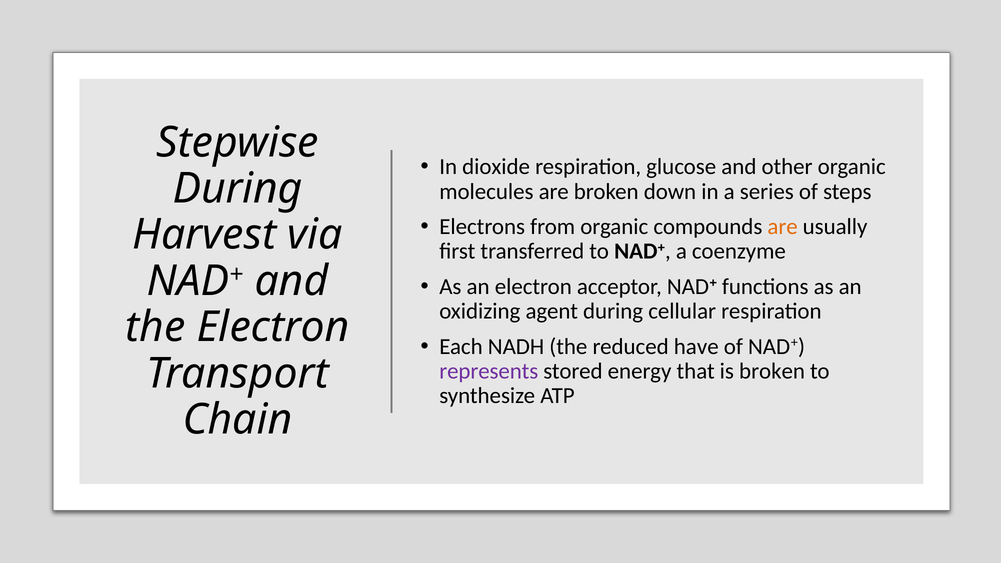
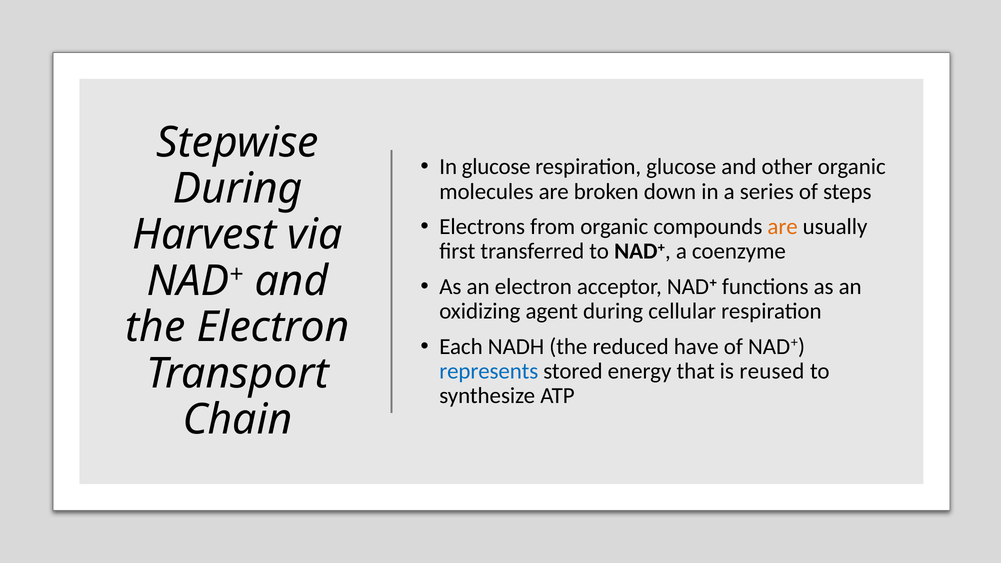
In dioxide: dioxide -> glucose
represents colour: purple -> blue
is broken: broken -> reused
